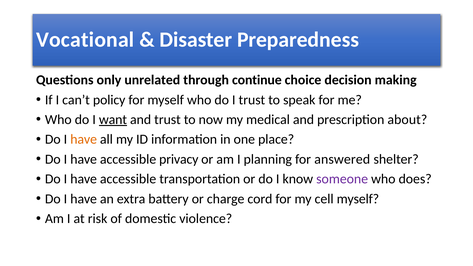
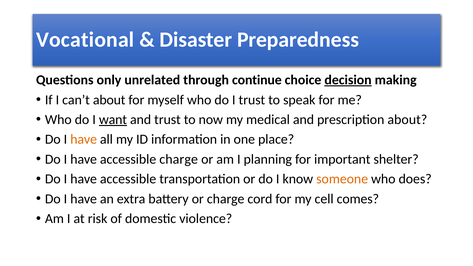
decision underline: none -> present
can’t policy: policy -> about
accessible privacy: privacy -> charge
answered: answered -> important
someone colour: purple -> orange
cell myself: myself -> comes
